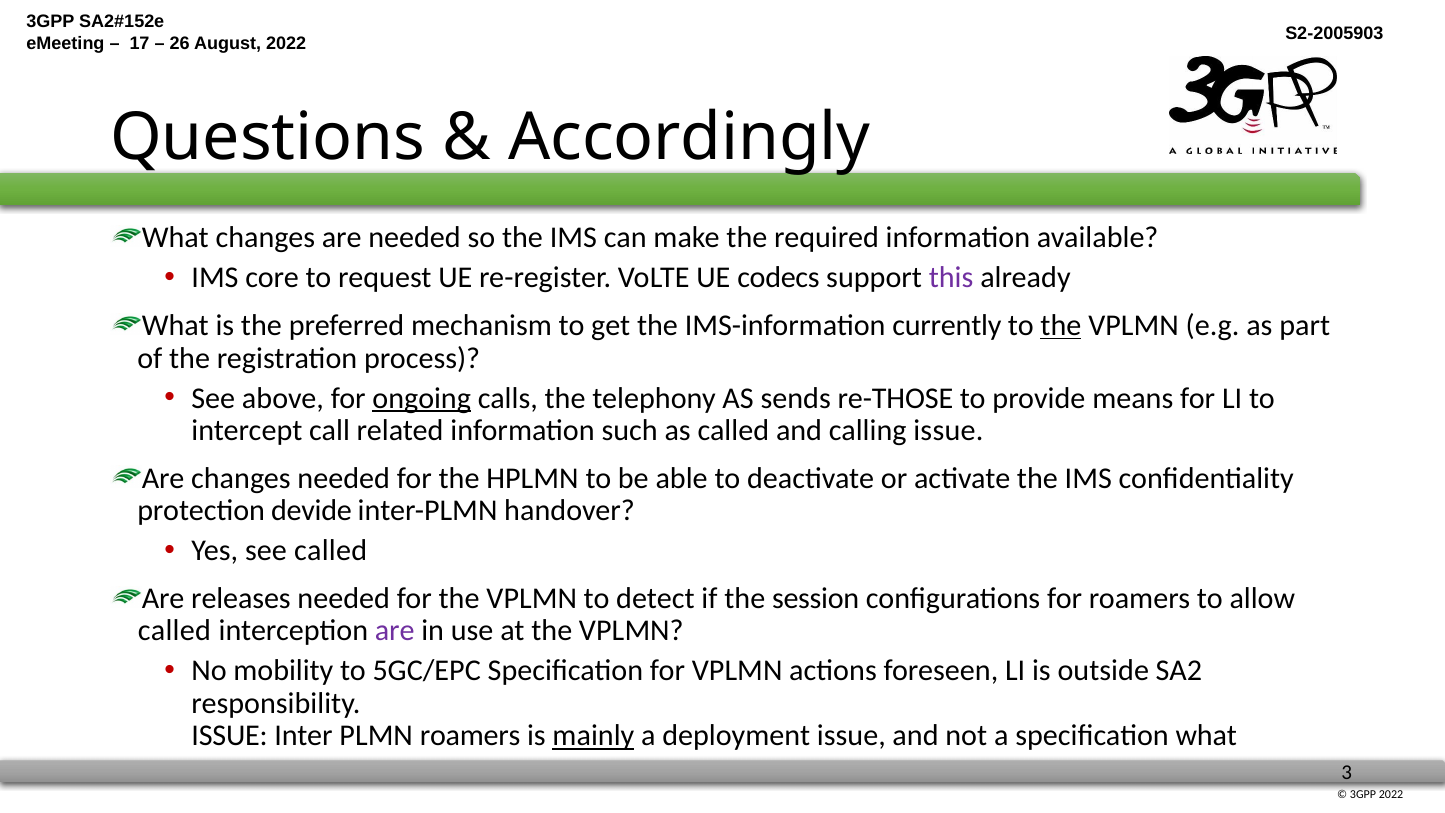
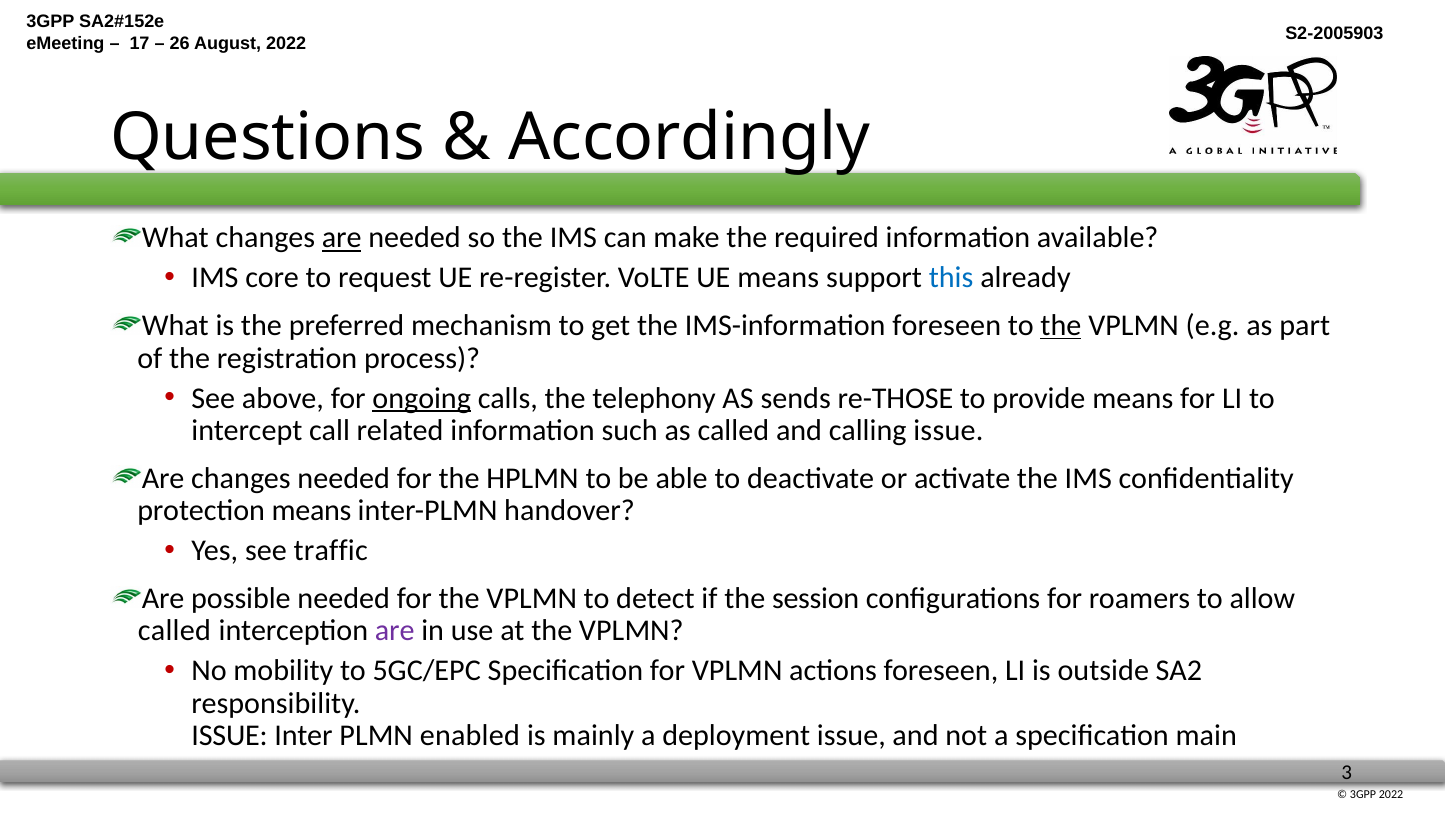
are at (342, 238) underline: none -> present
UE codecs: codecs -> means
this colour: purple -> blue
IMS-information currently: currently -> foreseen
protection devide: devide -> means
see called: called -> traffic
releases: releases -> possible
PLMN roamers: roamers -> enabled
mainly underline: present -> none
specification what: what -> main
